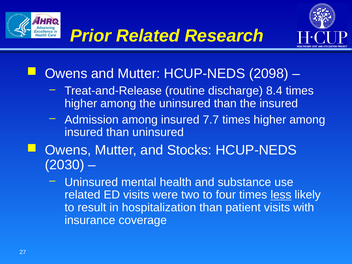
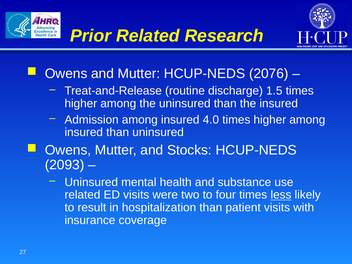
2098: 2098 -> 2076
8.4: 8.4 -> 1.5
7.7: 7.7 -> 4.0
2030: 2030 -> 2093
